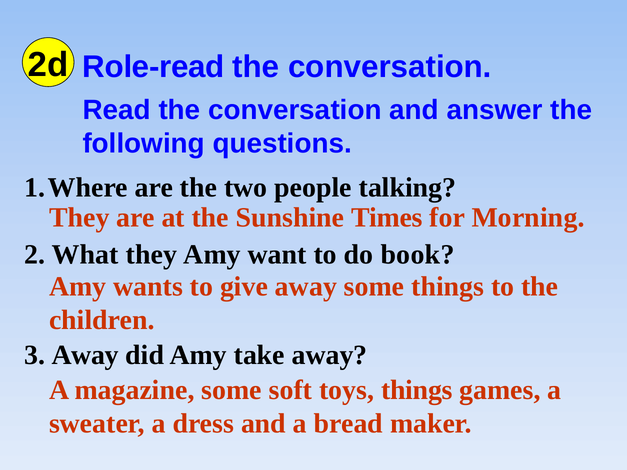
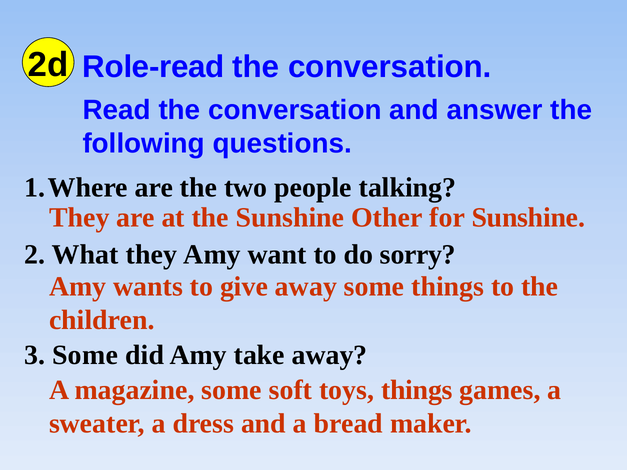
Times: Times -> Other
for Morning: Morning -> Sunshine
book: book -> sorry
3 Away: Away -> Some
